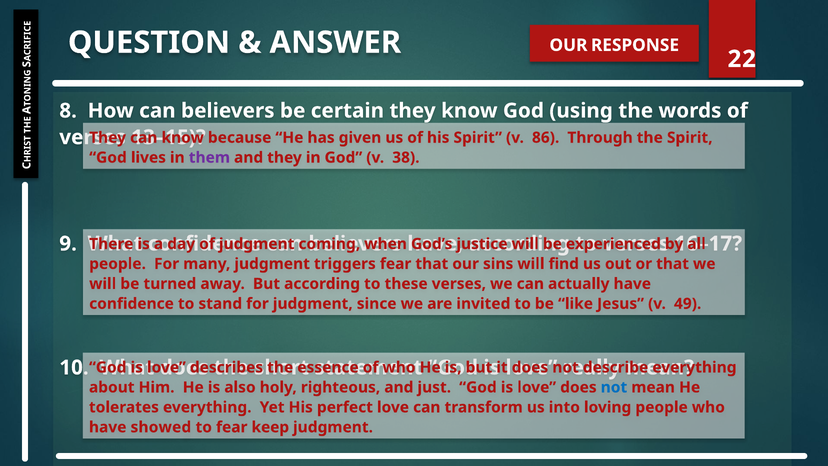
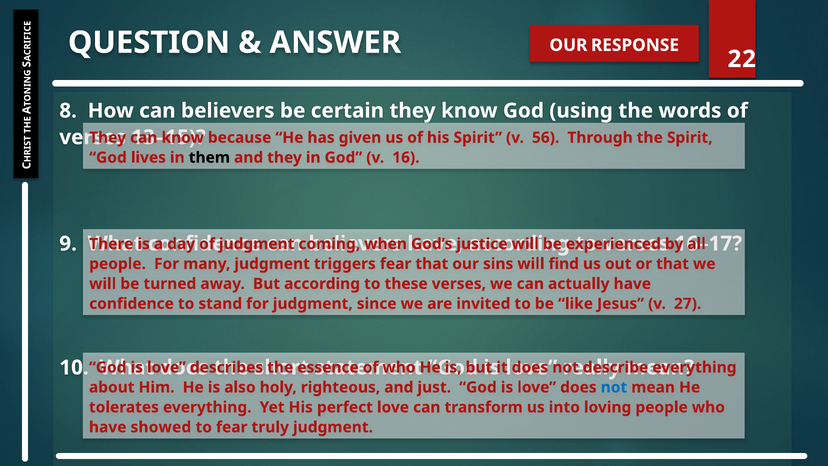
86: 86 -> 56
them colour: purple -> black
38: 38 -> 16
49: 49 -> 27
keep: keep -> truly
